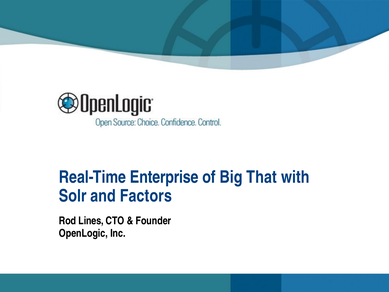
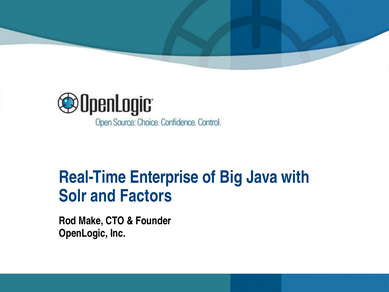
That: That -> Java
Lines: Lines -> Make
